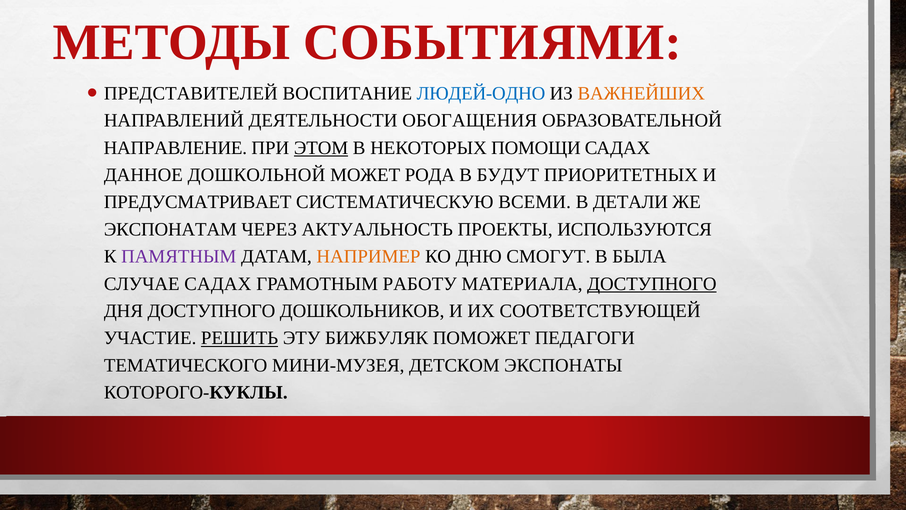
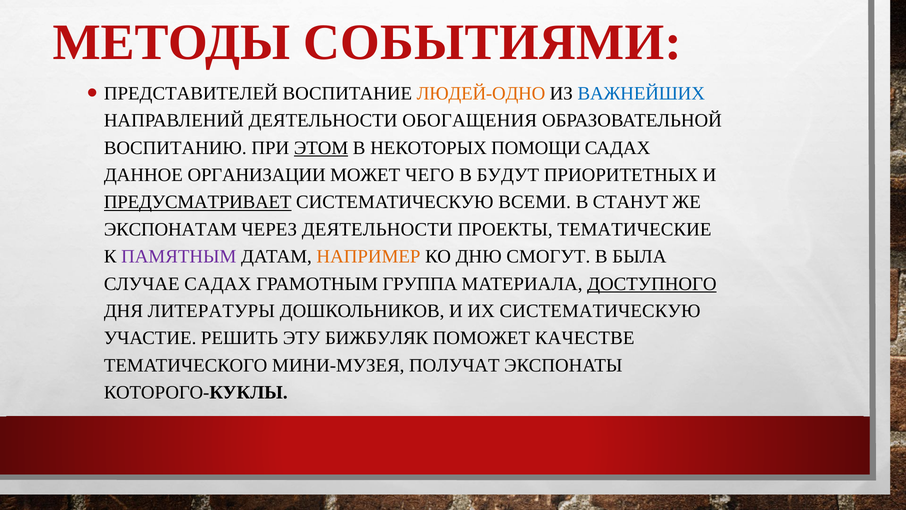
ЛЮДЕЙ-ОДНО colour: blue -> orange
ВАЖНЕЙШИХ colour: orange -> blue
НАПРАВЛЕНИЕ: НАПРАВЛЕНИЕ -> ВОСПИТАНИЮ
ДОШКОЛЬНОЙ: ДОШКОЛЬНОЙ -> ОРГАНИЗАЦИИ
РОДА: РОДА -> ЧЕГО
ПРЕДУСМАТРИВАЕТ underline: none -> present
ДЕТАЛИ: ДЕТАЛИ -> СТАНУТ
ЧЕРЕЗ АКТУАЛЬНОСТЬ: АКТУАЛЬНОСТЬ -> ДЕЯТЕЛЬНОСТИ
ИСПОЛЬЗУЮТСЯ: ИСПОЛЬЗУЮТСЯ -> ТЕМАТИЧЕСКИЕ
РАБОТУ: РАБОТУ -> ГРУППА
ДНЯ ДОСТУПНОГО: ДОСТУПНОГО -> ЛИТЕРАТУРЫ
ИХ СООТВЕТСТВУЮЩЕЙ: СООТВЕТСТВУЮЩЕЙ -> СИСТЕМАТИЧЕСКУЮ
РЕШИТЬ underline: present -> none
ПЕДАГОГИ: ПЕДАГОГИ -> КАЧЕСТВЕ
ДЕТСКОМ: ДЕТСКОМ -> ПОЛУЧАТ
